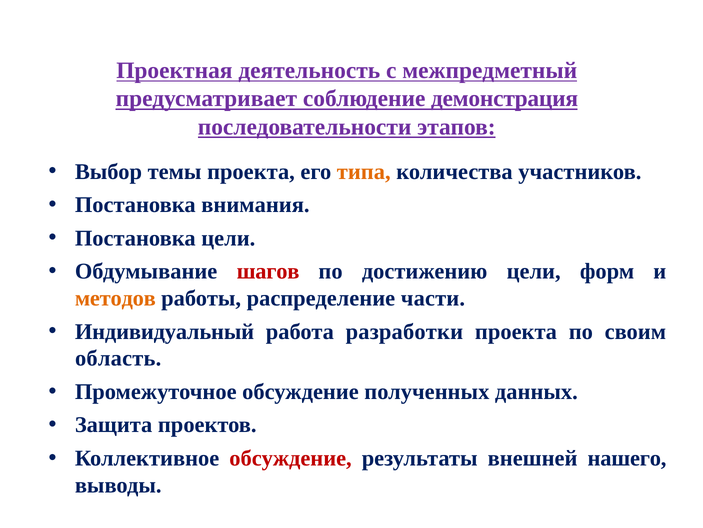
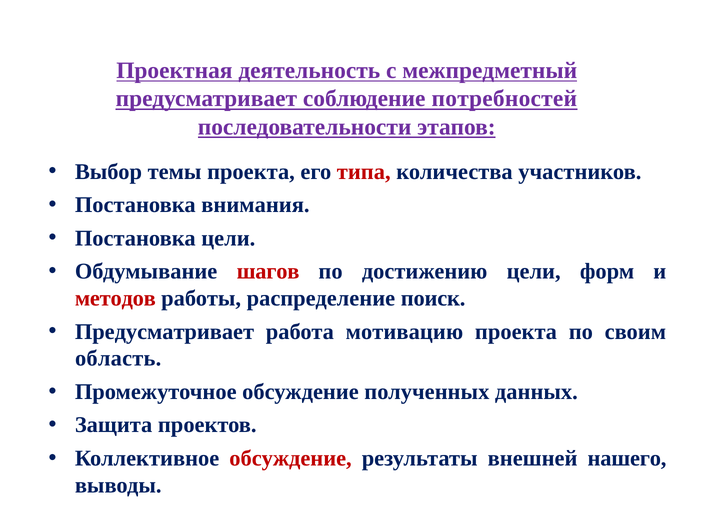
демонстрация: демонстрация -> потребностей
типа colour: orange -> red
методов colour: orange -> red
части: части -> поиск
Индивидуальный at (165, 331): Индивидуальный -> Предусматривает
разработки: разработки -> мотивацию
